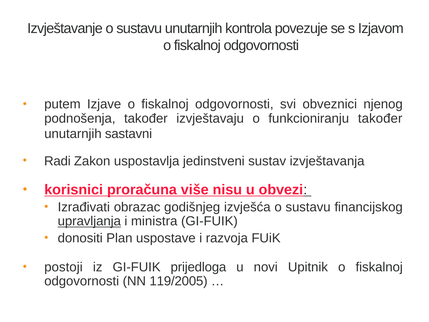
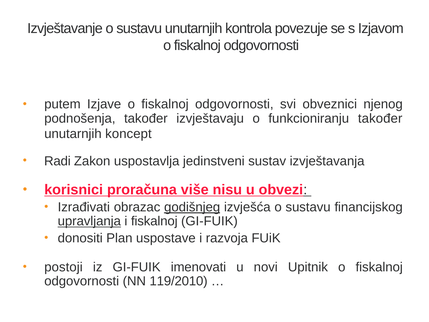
sastavni: sastavni -> koncept
godišnjeg underline: none -> present
i ministra: ministra -> fiskalnoj
prijedloga: prijedloga -> imenovati
119/2005: 119/2005 -> 119/2010
